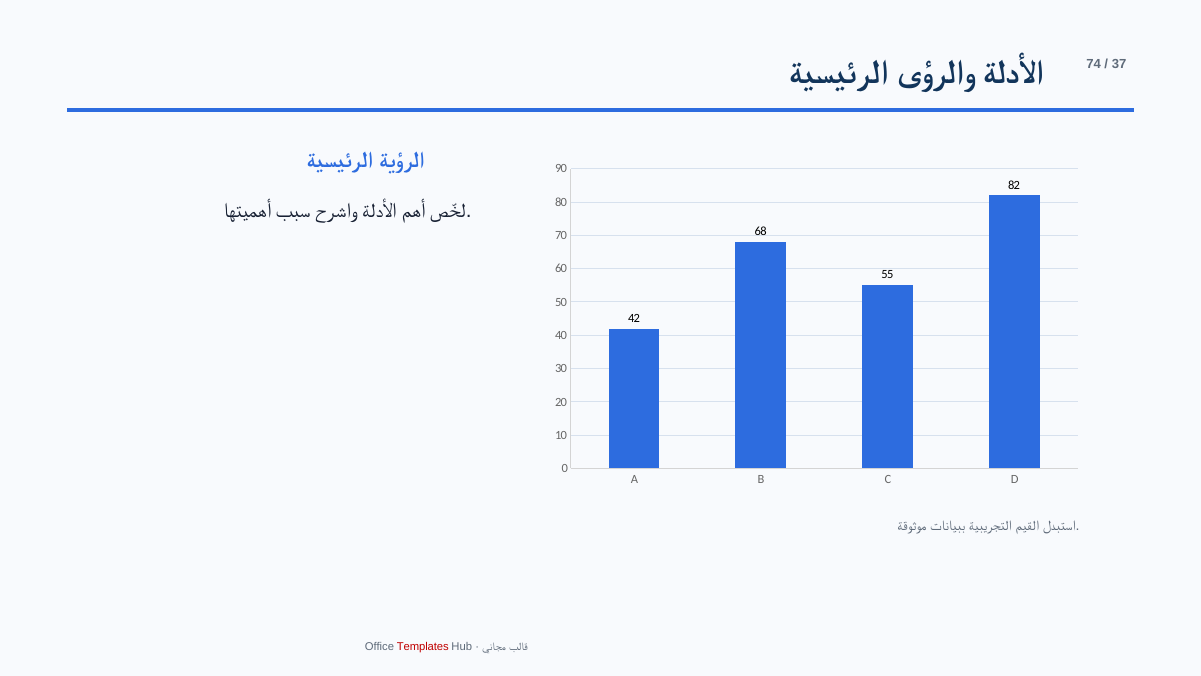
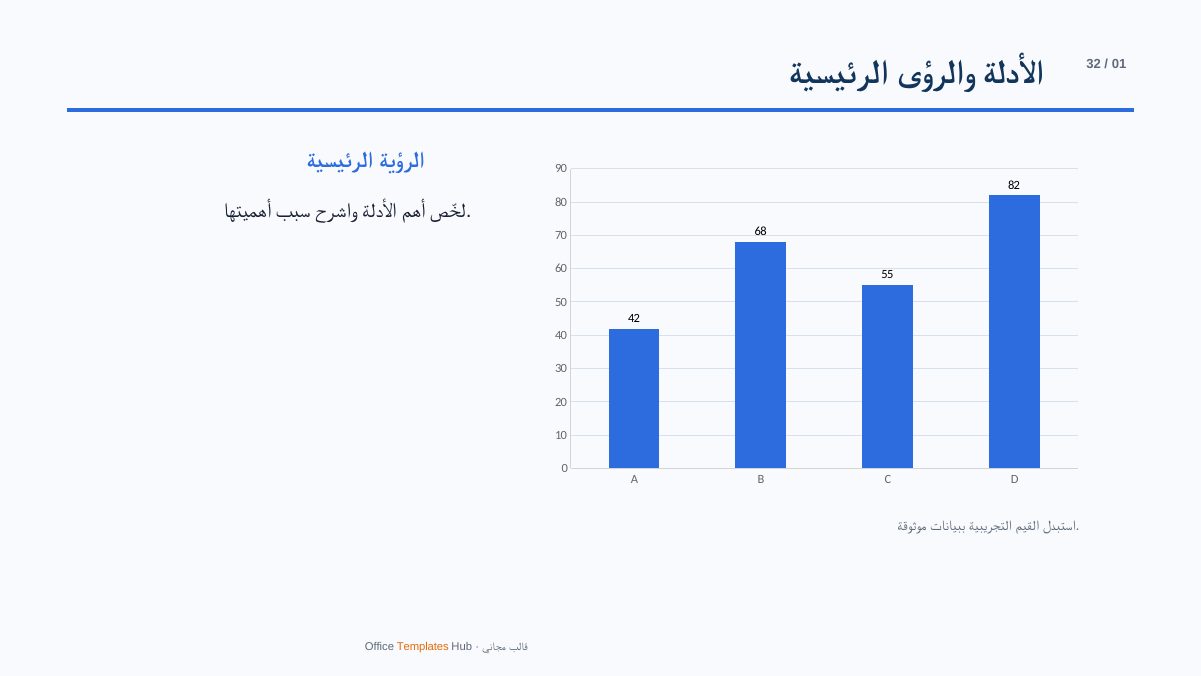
74: 74 -> 32
37: 37 -> 01
Templates colour: red -> orange
